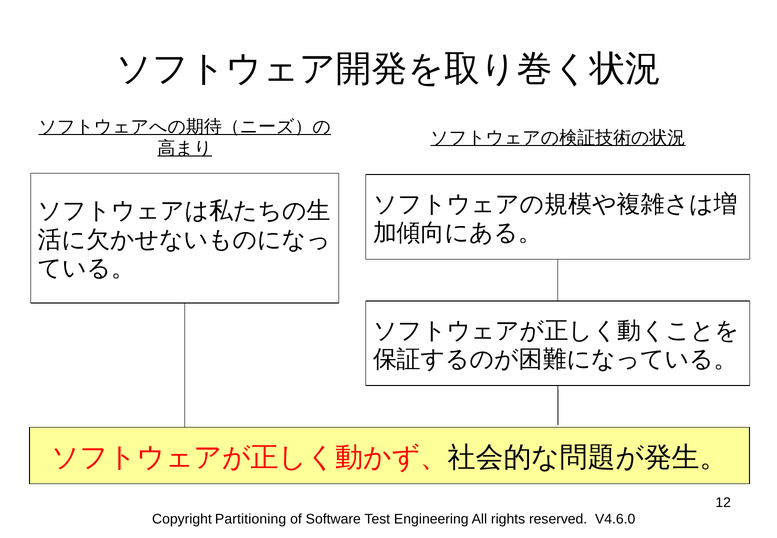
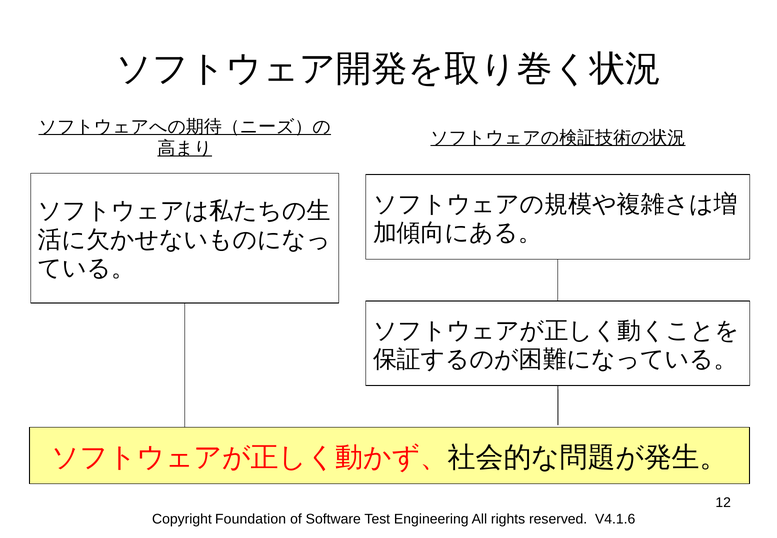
Partitioning: Partitioning -> Foundation
V4.6.0: V4.6.0 -> V4.1.6
